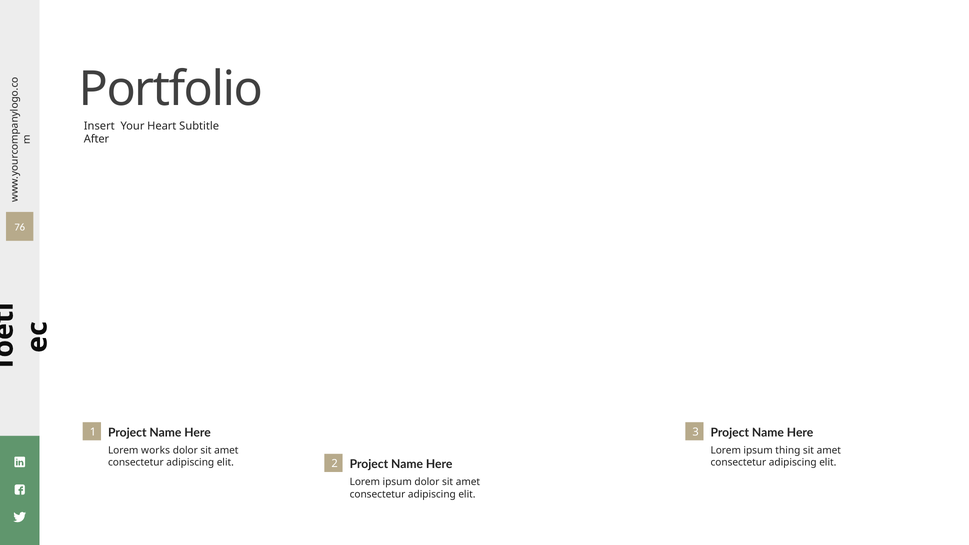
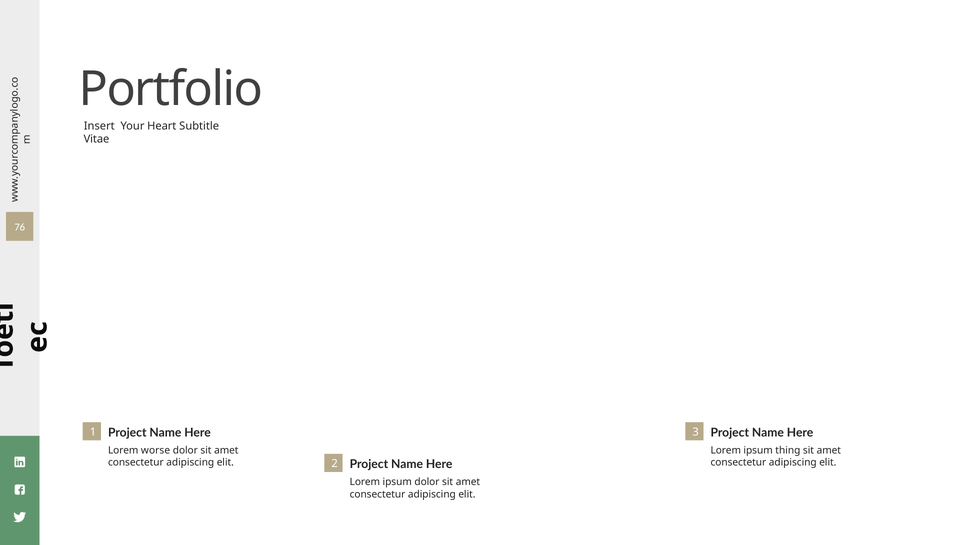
After: After -> Vitae
works: works -> worse
